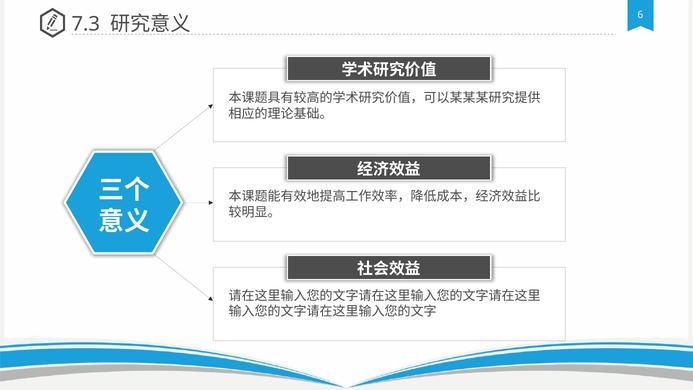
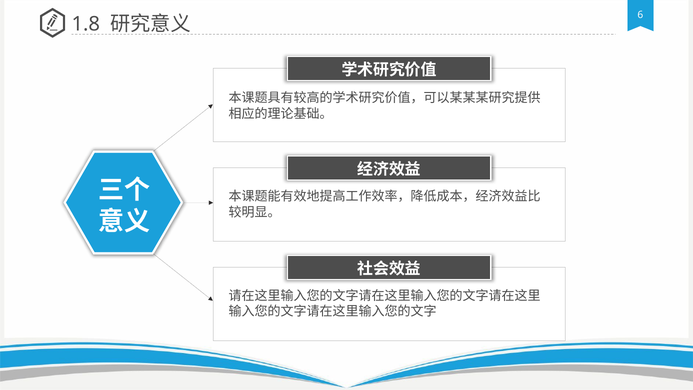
7.3: 7.3 -> 1.8
